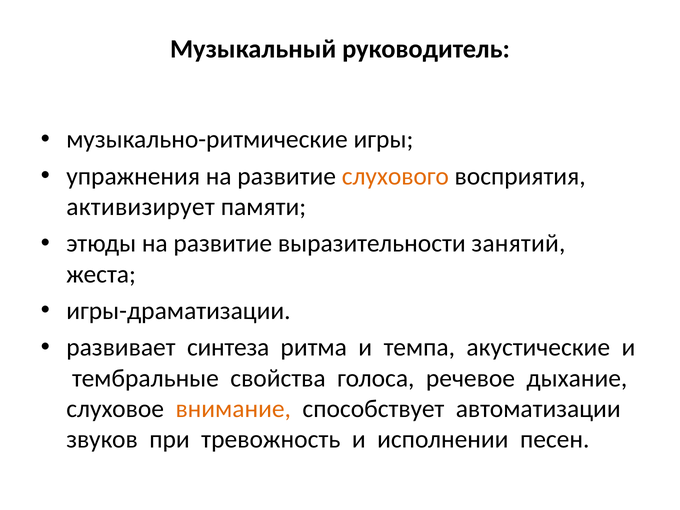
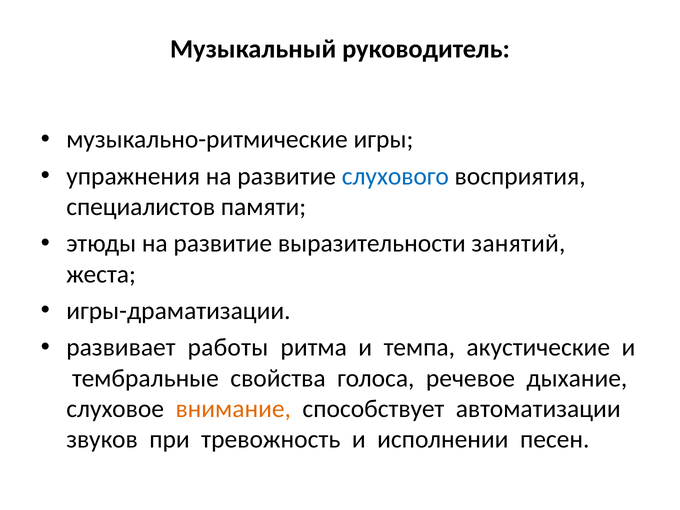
слухового colour: orange -> blue
активизирует: активизирует -> специалистов
синтеза: синтеза -> работы
